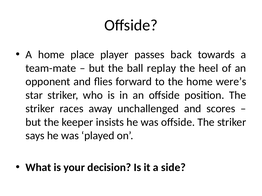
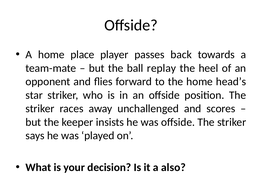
were’s: were’s -> head’s
side: side -> also
